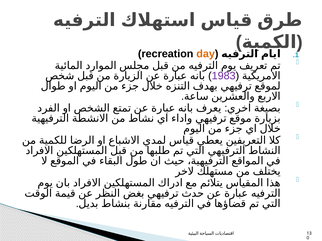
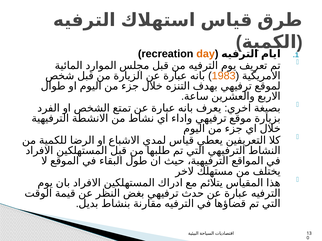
1983 colour: purple -> orange
